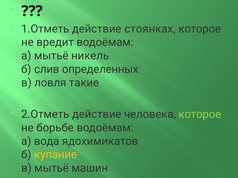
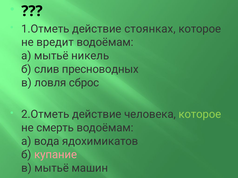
определенных: определенных -> пресноводных
такие: такие -> сброс
борьбе: борьбе -> смерть
купание colour: yellow -> pink
